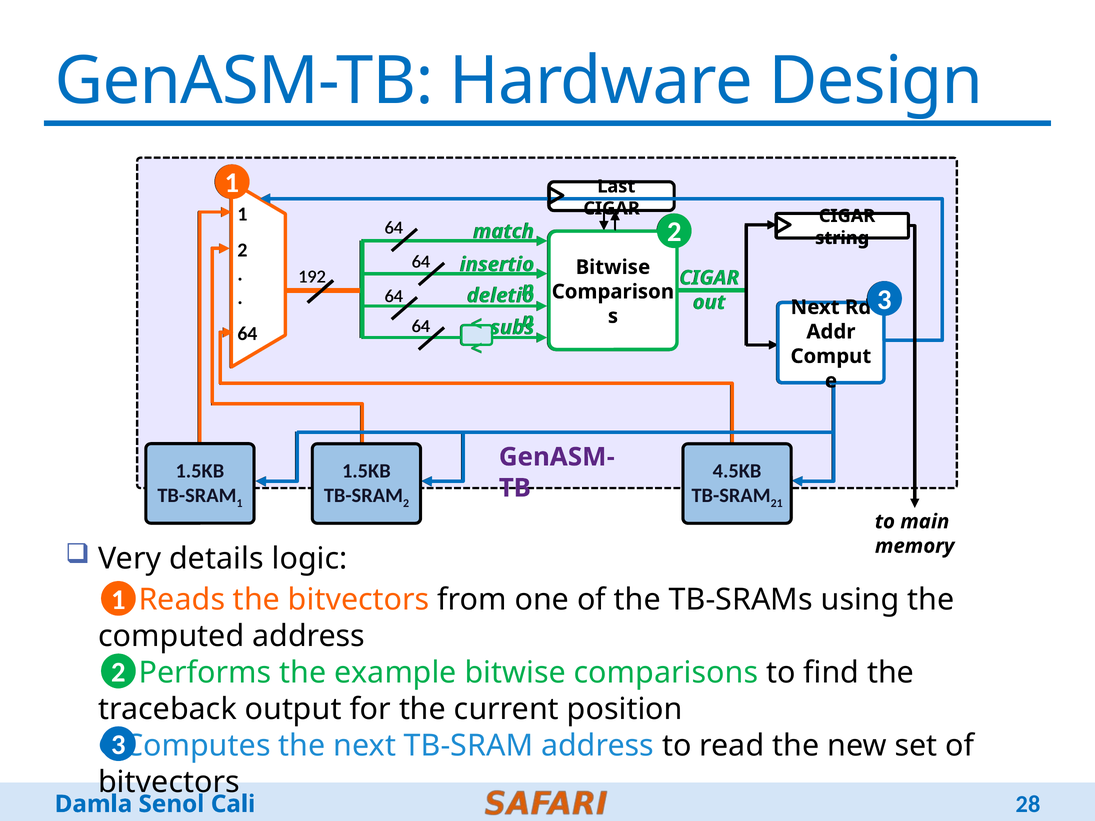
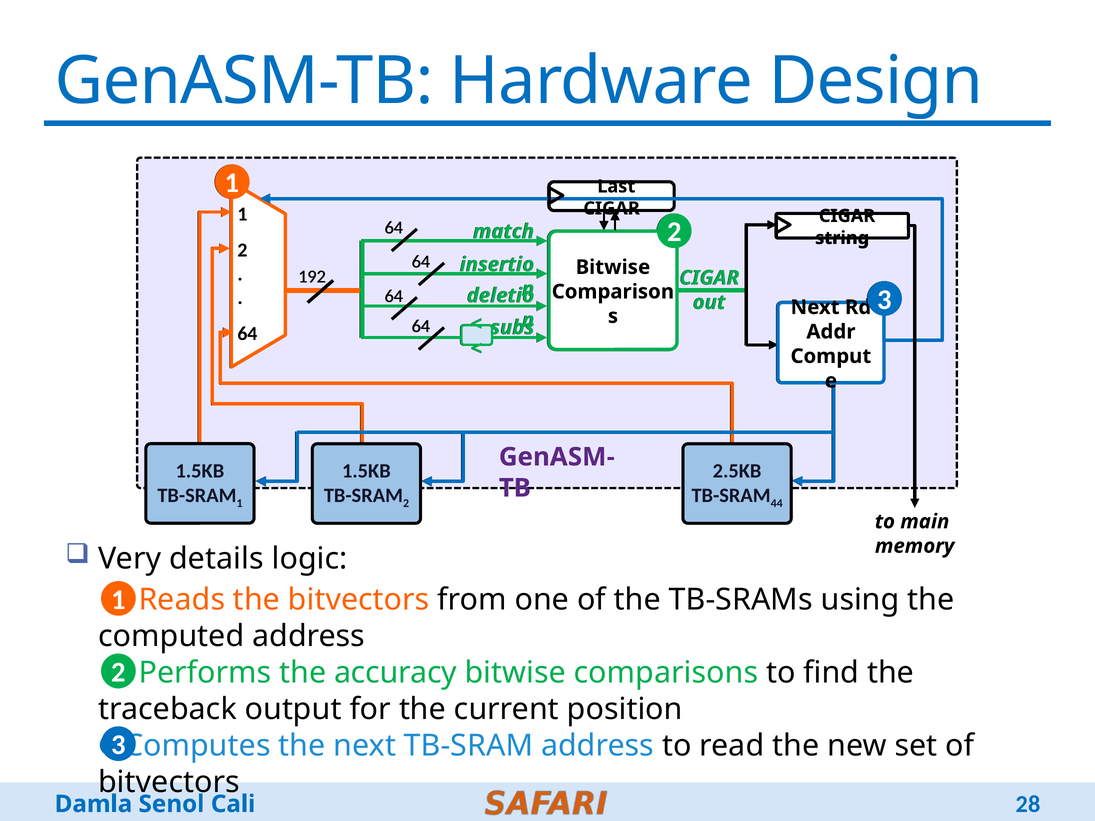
4.5KB: 4.5KB -> 2.5KB
21: 21 -> 44
example: example -> accuracy
